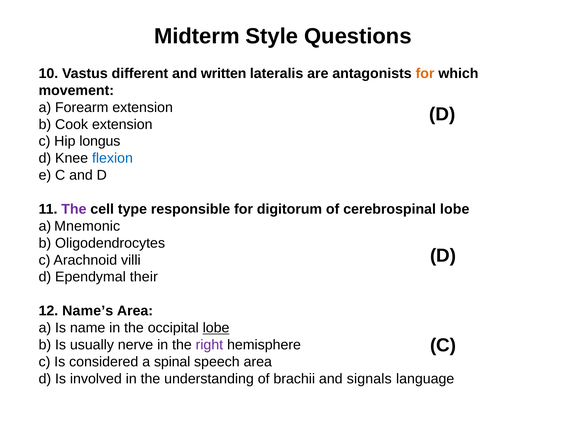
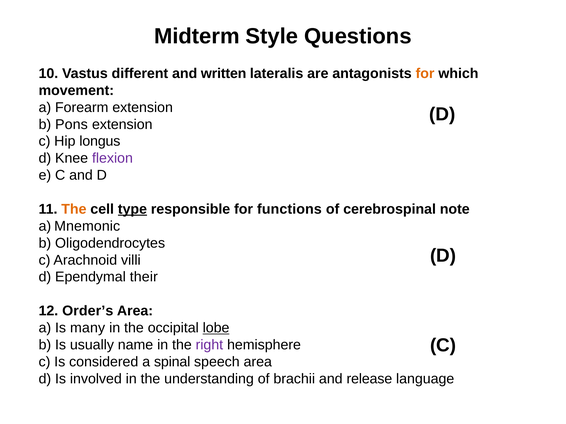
Cook: Cook -> Pons
flexion colour: blue -> purple
The at (74, 209) colour: purple -> orange
type underline: none -> present
digitorum: digitorum -> functions
cerebrospinal lobe: lobe -> note
Name’s: Name’s -> Order’s
name: name -> many
nerve: nerve -> name
signals: signals -> release
